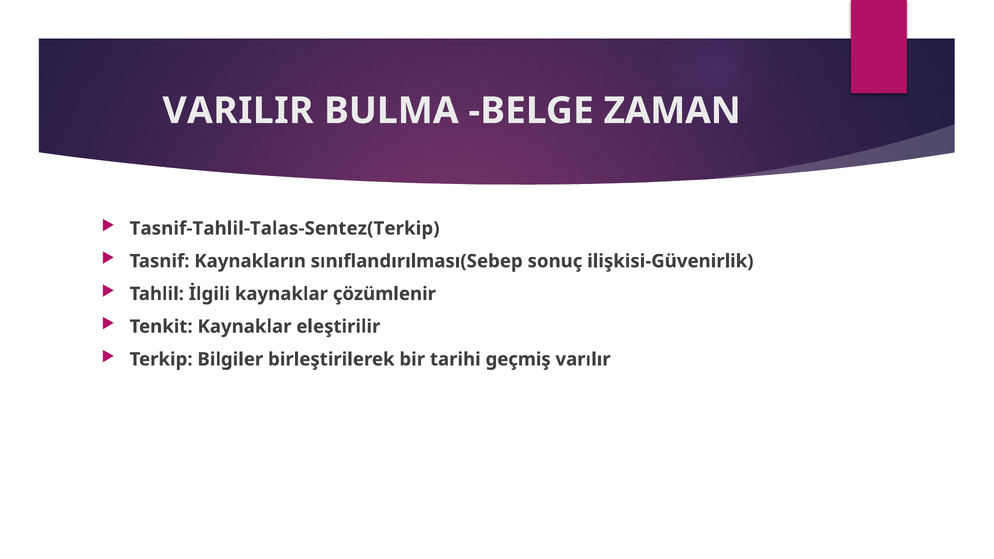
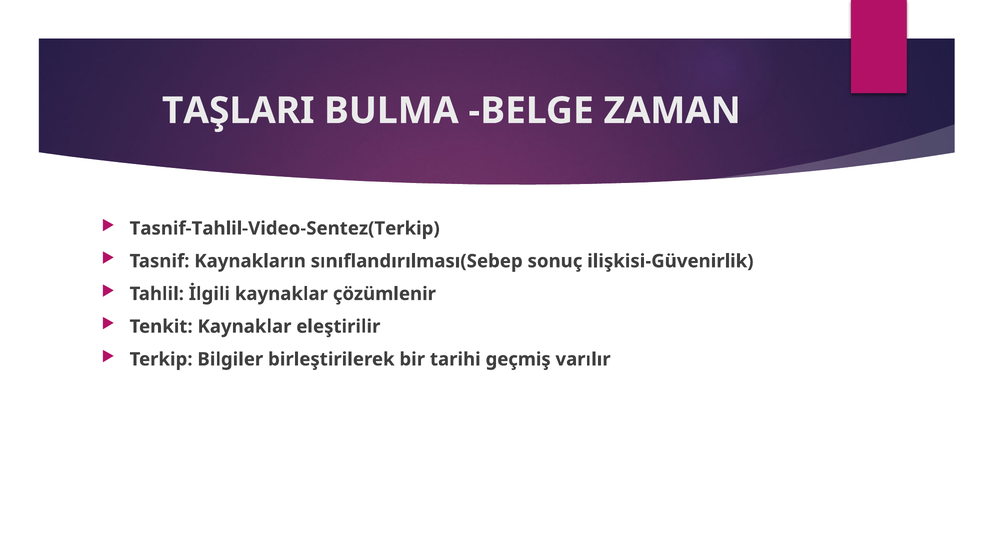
VARILIR: VARILIR -> TAŞLARI
Tasnif-Tahlil-Talas-Sentez(Terkip: Tasnif-Tahlil-Talas-Sentez(Terkip -> Tasnif-Tahlil-Video-Sentez(Terkip
